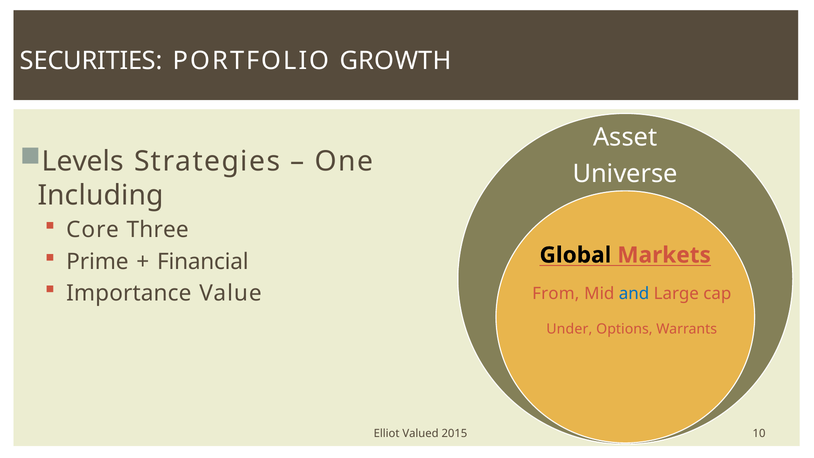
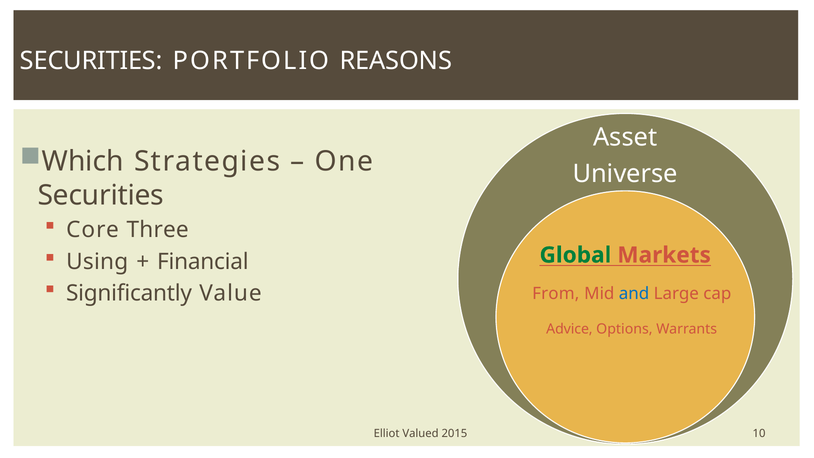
GROWTH: GROWTH -> REASONS
Levels: Levels -> Which
Including at (101, 195): Including -> Securities
Prime: Prime -> Using
Global colour: black -> green
Importance: Importance -> Significantly
Under: Under -> Advice
